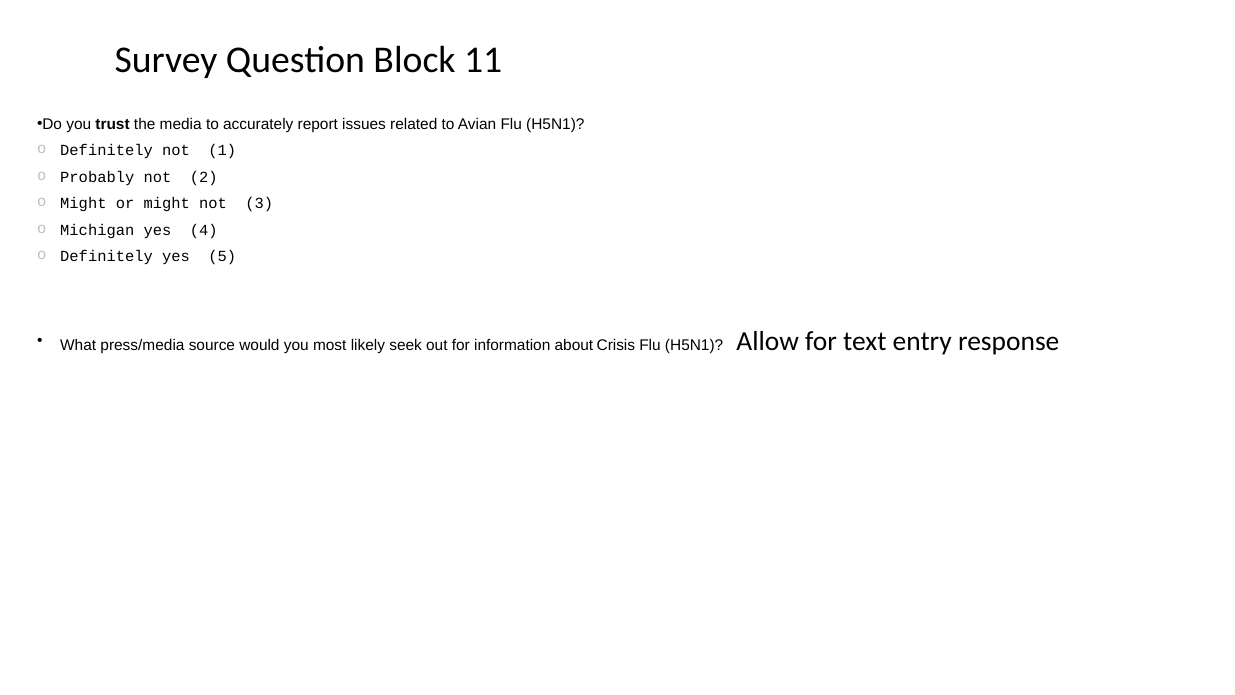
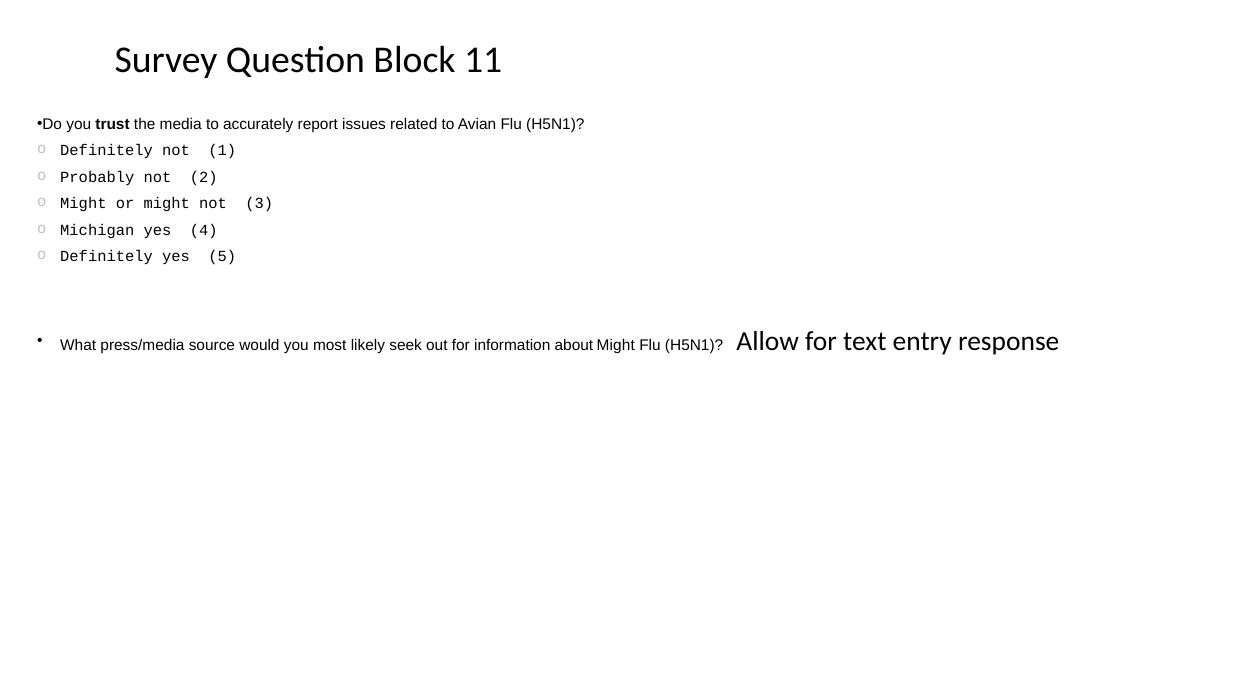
about Crisis: Crisis -> Might
